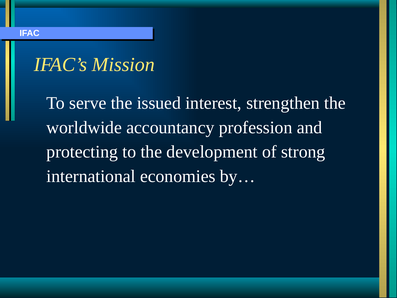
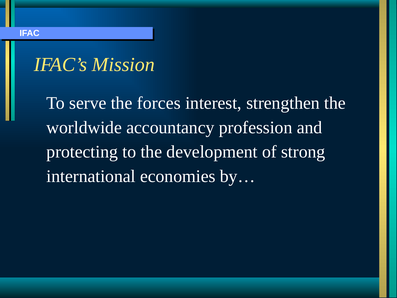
issued: issued -> forces
